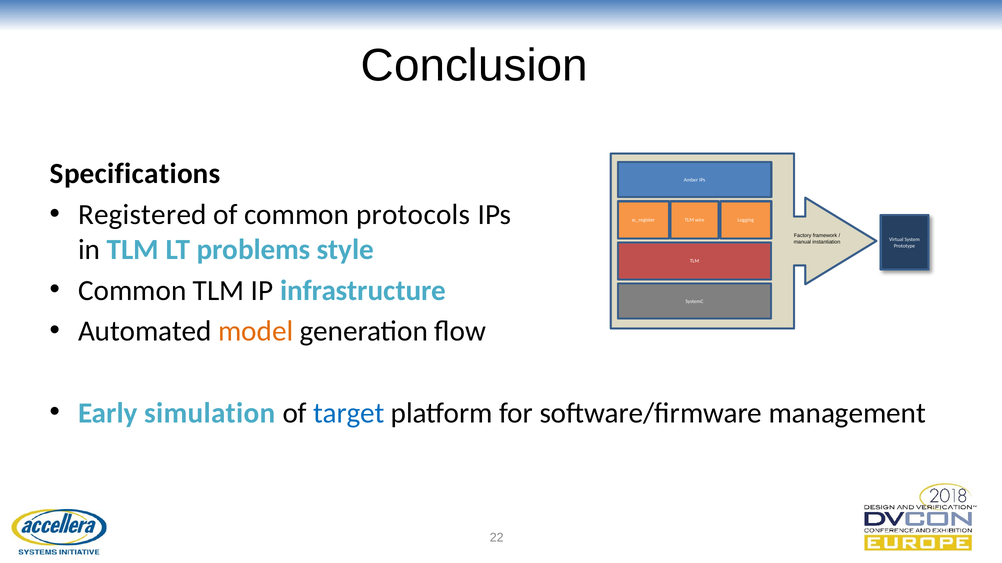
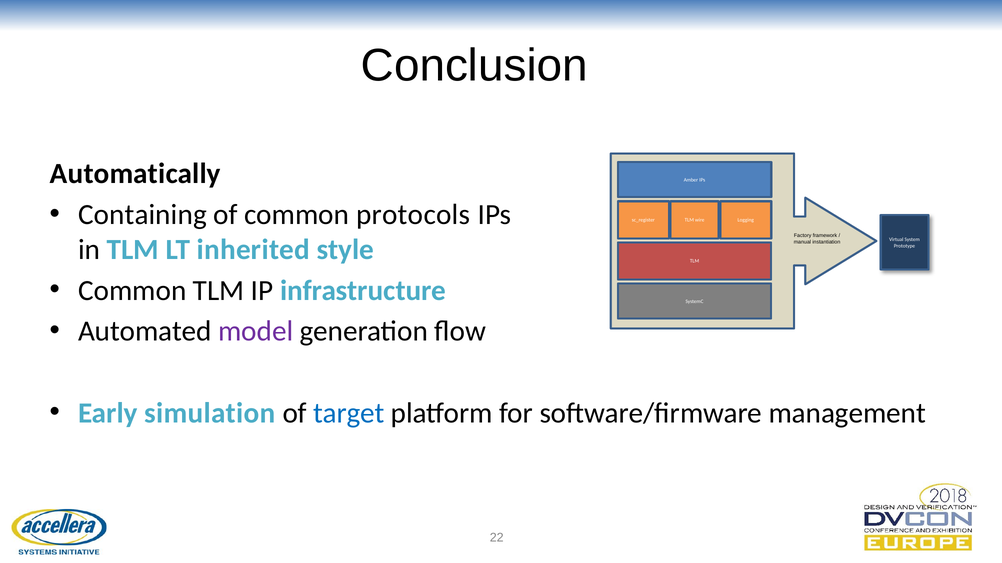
Specifications: Specifications -> Automatically
Registered: Registered -> Containing
problems: problems -> inherited
model colour: orange -> purple
